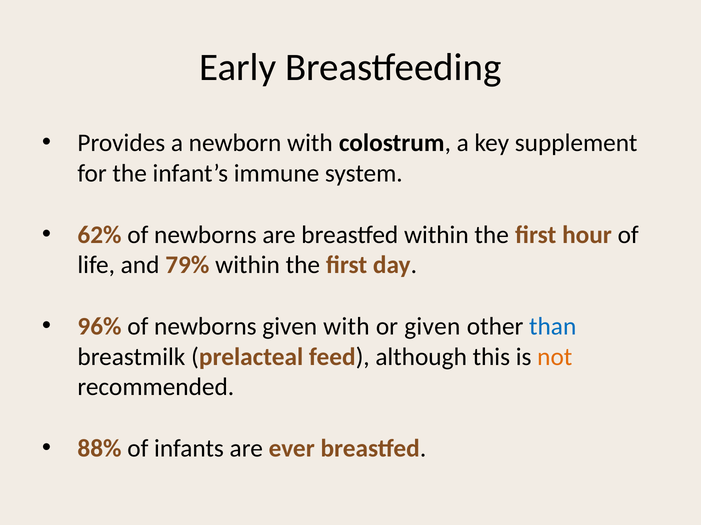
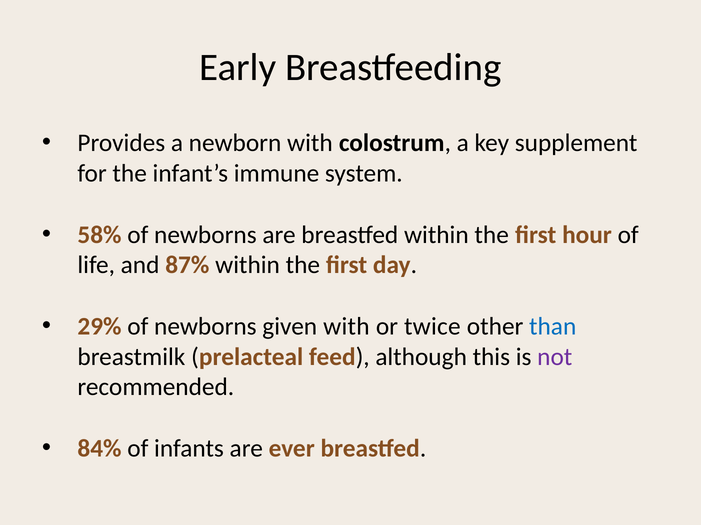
62%: 62% -> 58%
79%: 79% -> 87%
96%: 96% -> 29%
or given: given -> twice
not colour: orange -> purple
88%: 88% -> 84%
